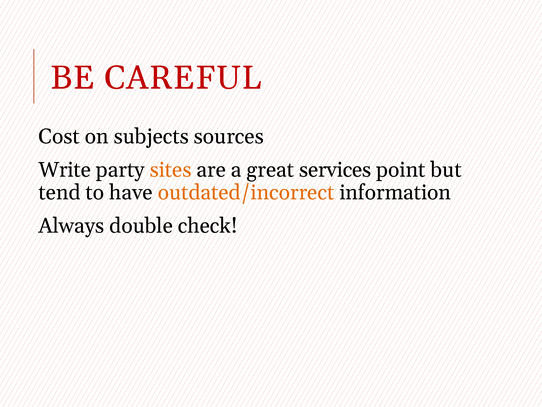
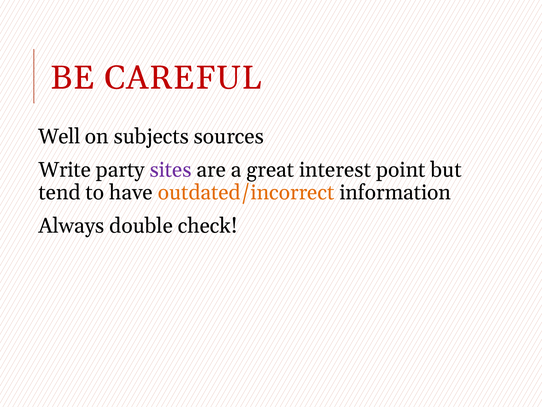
Cost: Cost -> Well
sites colour: orange -> purple
services: services -> interest
